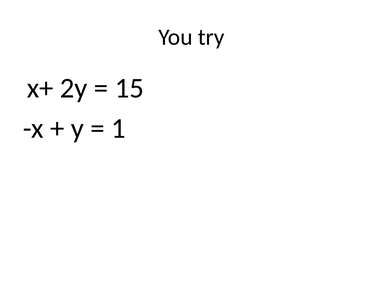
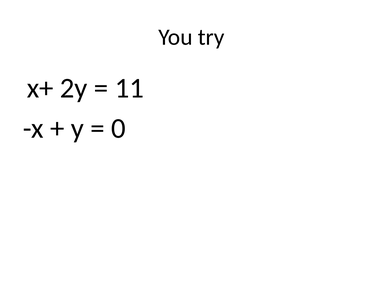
15: 15 -> 11
1: 1 -> 0
